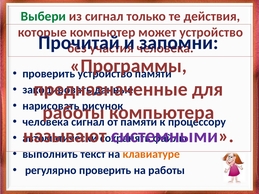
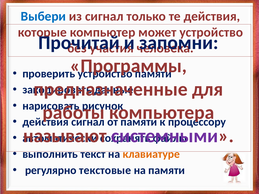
Выбери colour: green -> blue
человека at (46, 122): человека -> действия
регулярно проверить: проверить -> текстовые
на работы: работы -> памяти
